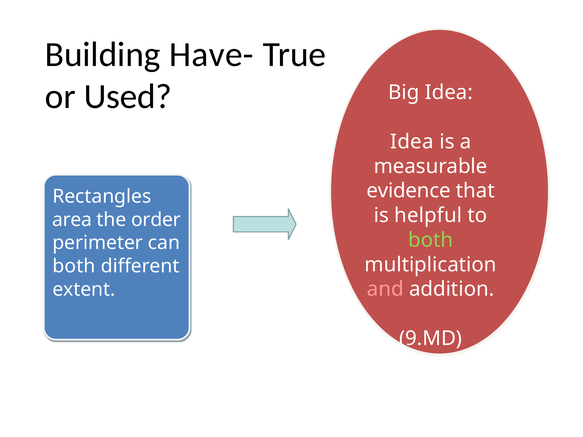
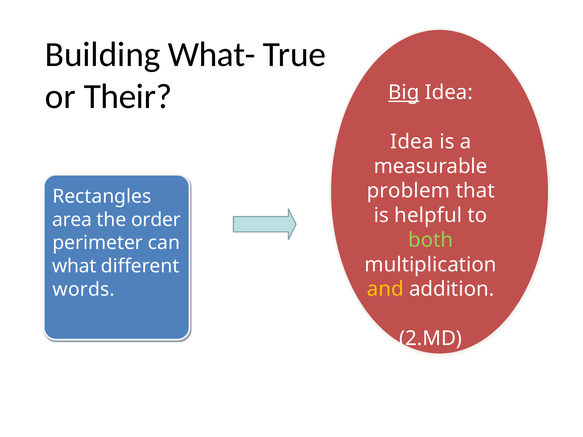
Have-: Have- -> What-
Used: Used -> Their
Big underline: none -> present
evidence: evidence -> problem
both at (74, 266): both -> what
and colour: pink -> yellow
extent: extent -> words
9.MD: 9.MD -> 2.MD
